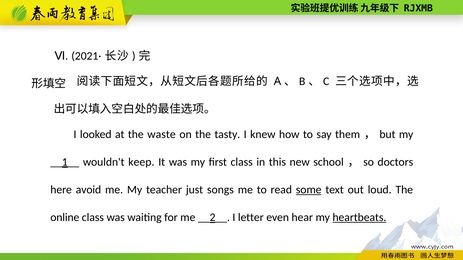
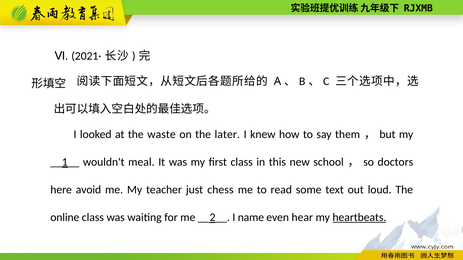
tasty: tasty -> later
keep: keep -> meal
songs: songs -> chess
some underline: present -> none
letter: letter -> name
